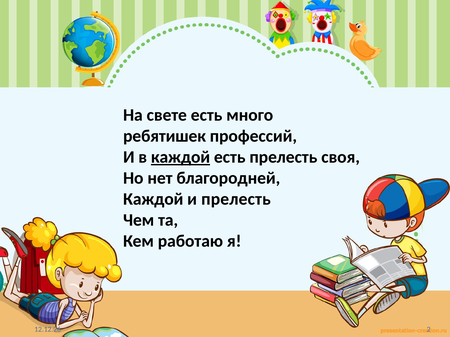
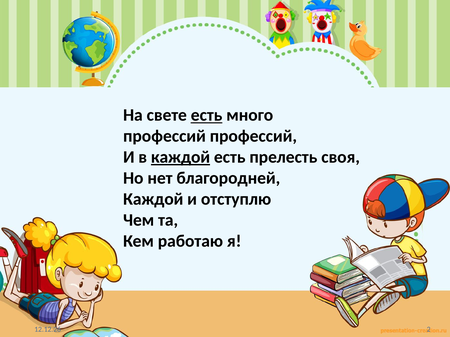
есть at (207, 115) underline: none -> present
ребятишек at (165, 136): ребятишек -> профессий
и прелесть: прелесть -> отступлю
